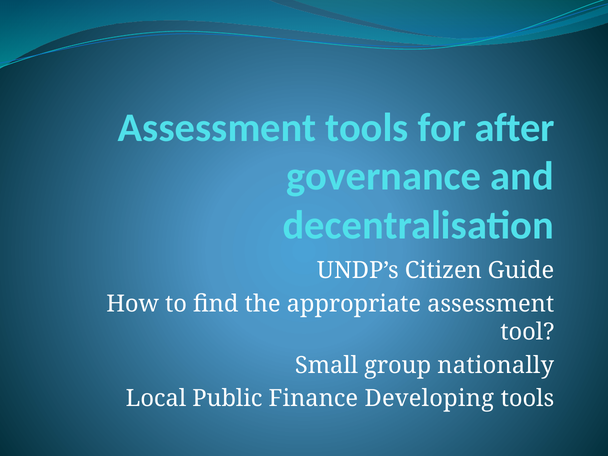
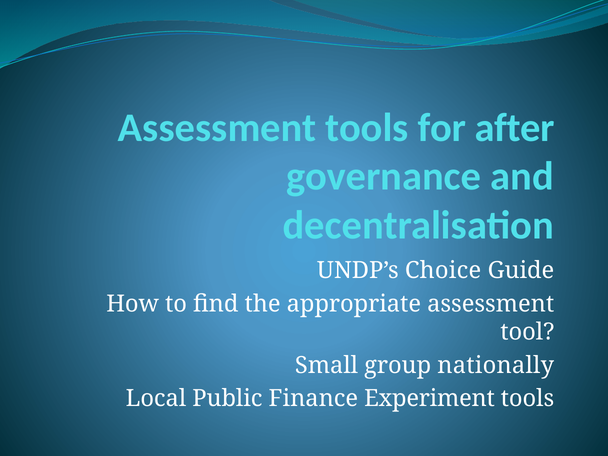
Citizen: Citizen -> Choice
Developing: Developing -> Experiment
